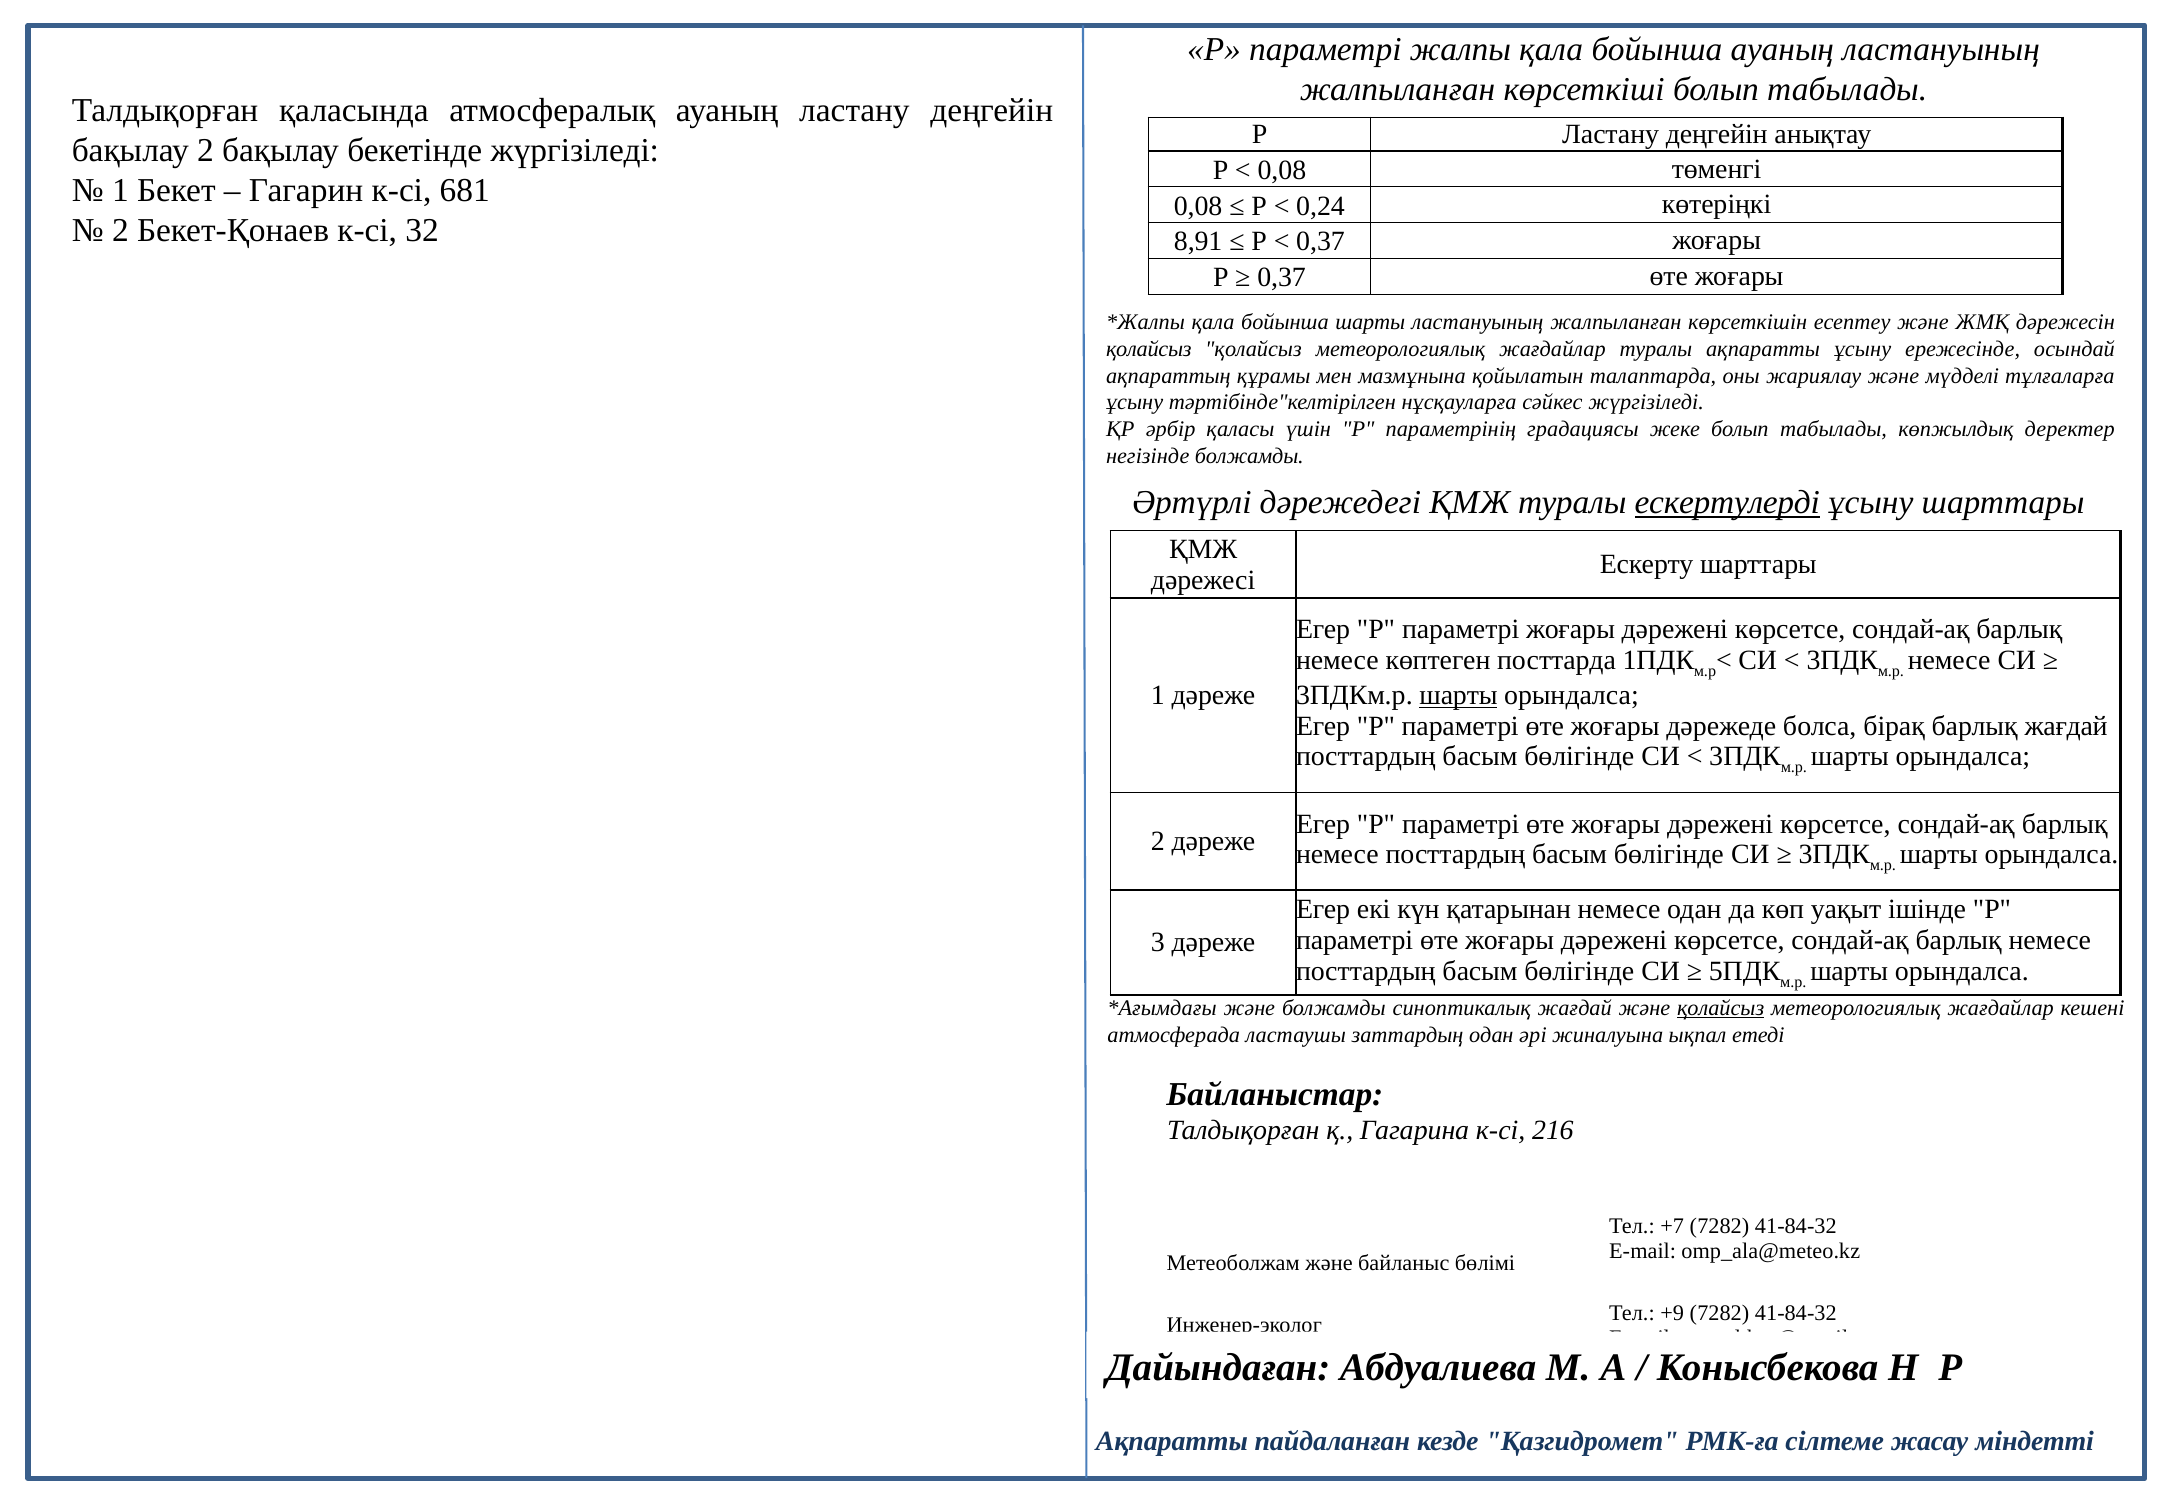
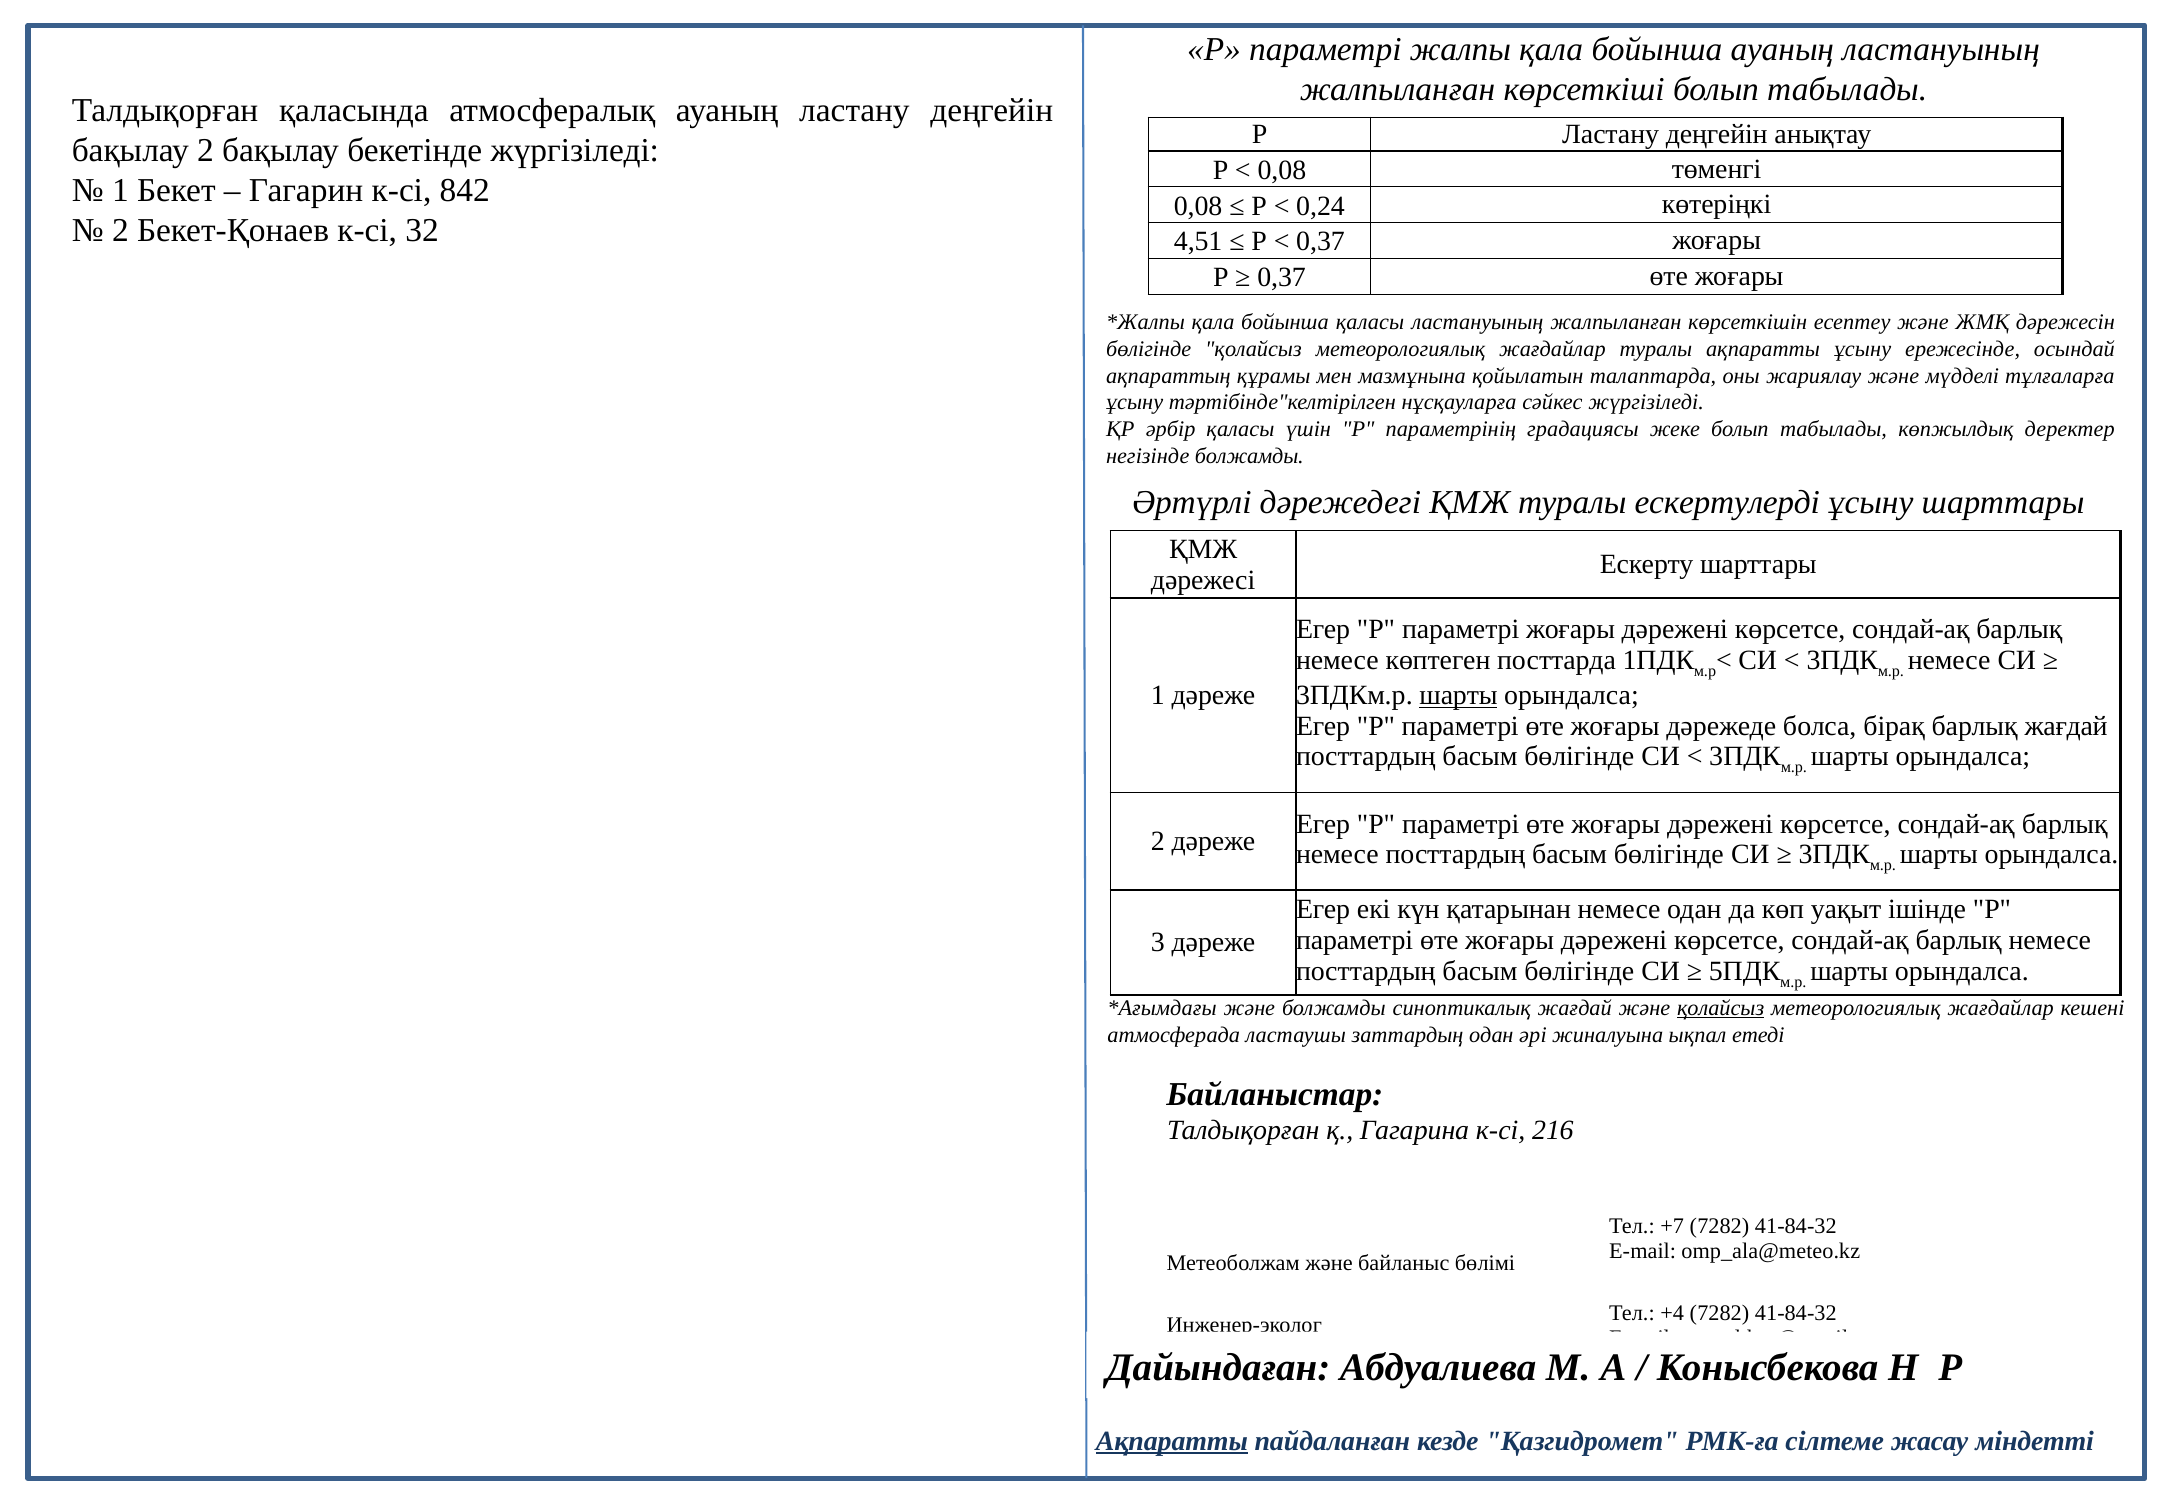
681: 681 -> 842
8,91: 8,91 -> 4,51
бойынша шарты: шарты -> қаласы
қолайсыз at (1149, 349): қолайсыз -> бөлігінде
ескертулерді underline: present -> none
+9: +9 -> +4
Ақпаратты at (1172, 1441) underline: none -> present
